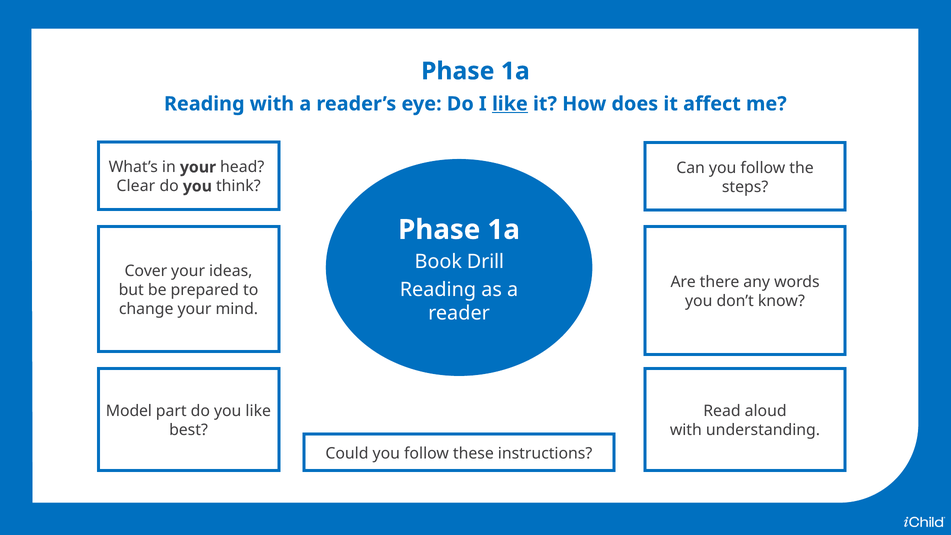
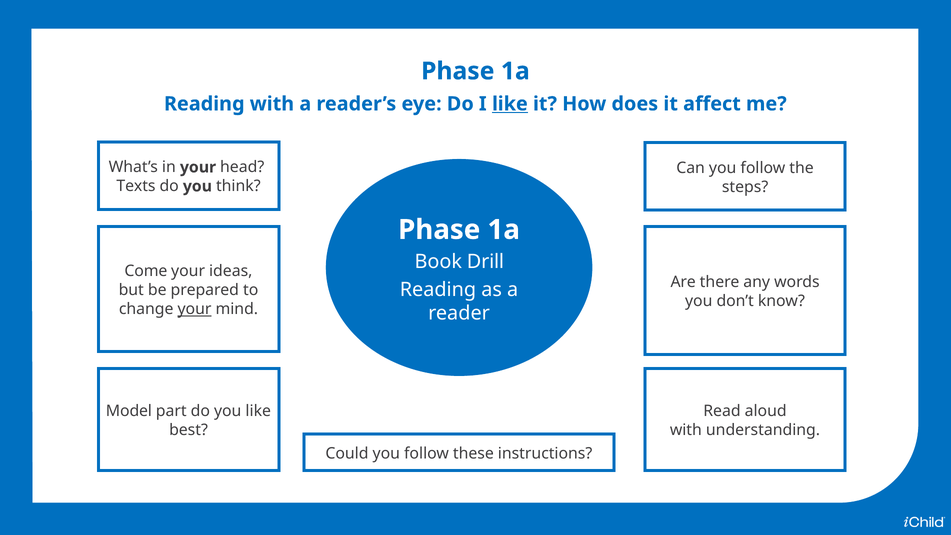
Clear: Clear -> Texts
Cover: Cover -> Come
your at (195, 309) underline: none -> present
